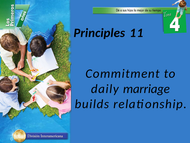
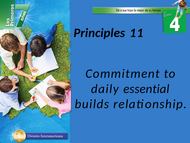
marriage: marriage -> essential
